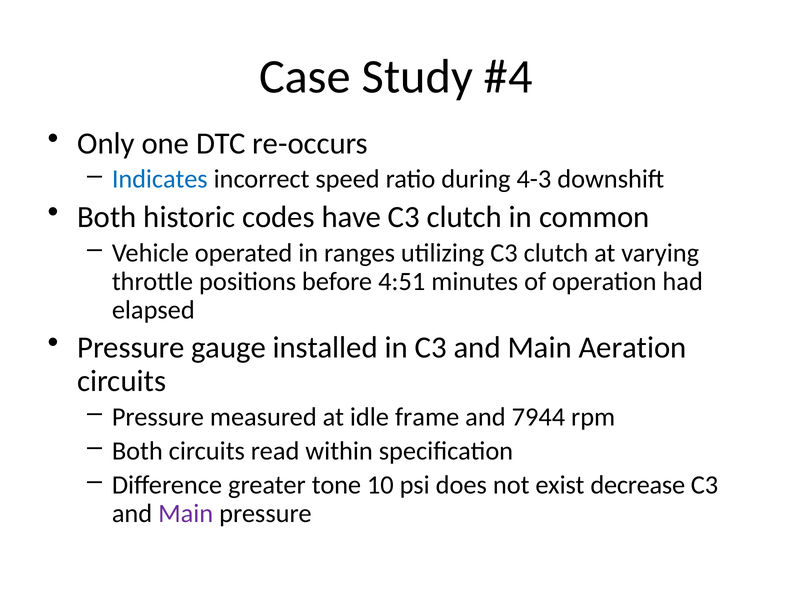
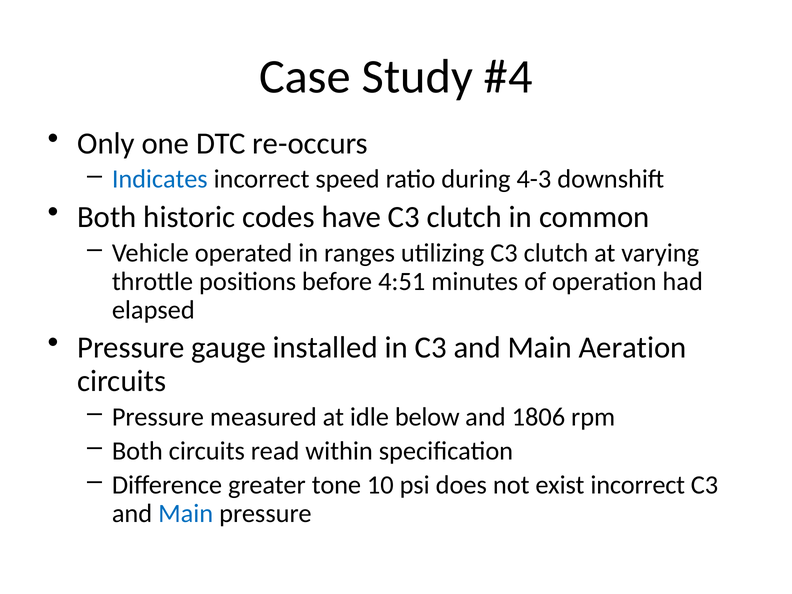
frame: frame -> below
7944: 7944 -> 1806
exist decrease: decrease -> incorrect
Main at (186, 513) colour: purple -> blue
